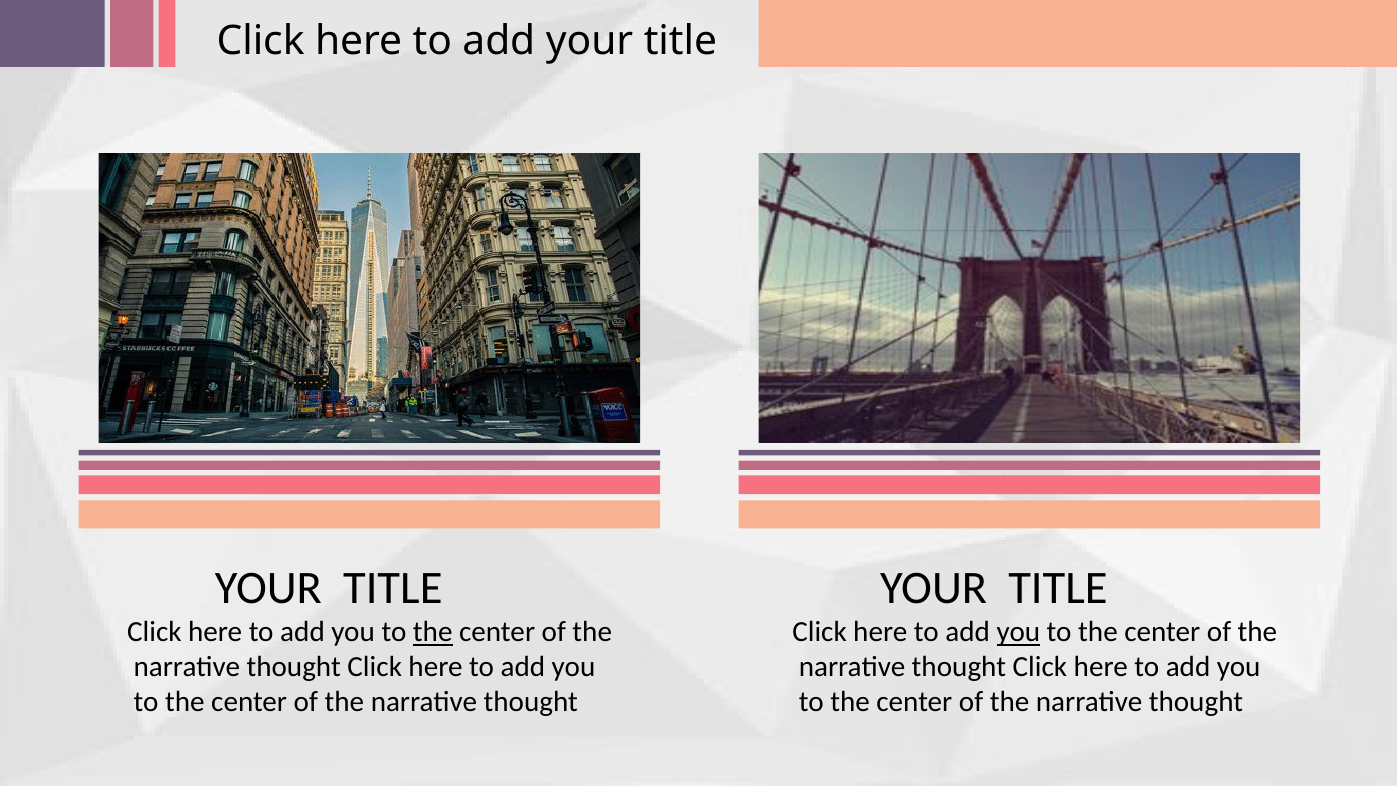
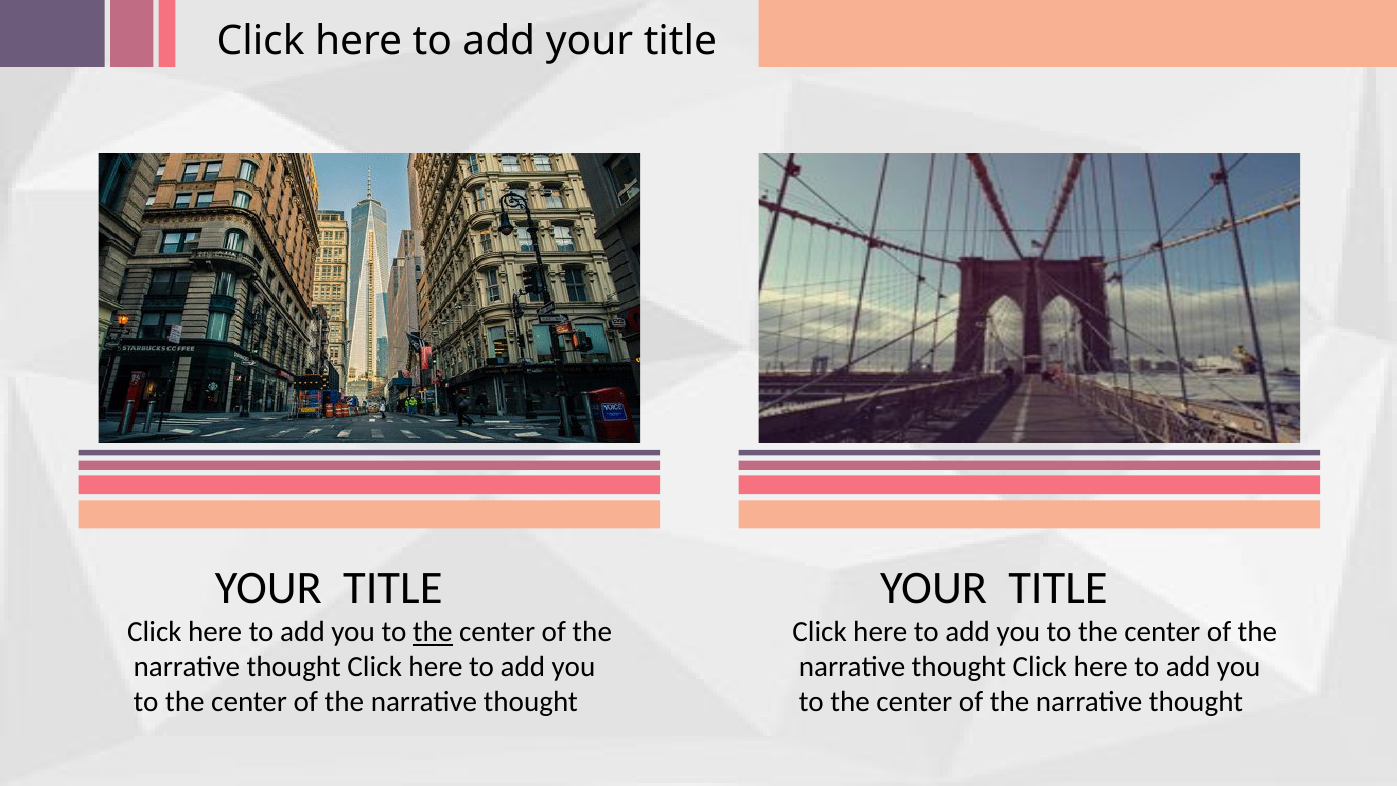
you at (1018, 632) underline: present -> none
